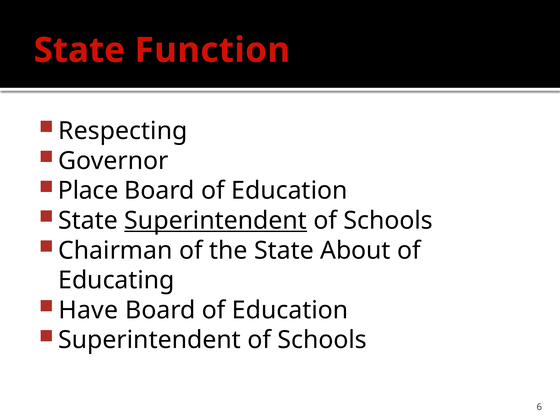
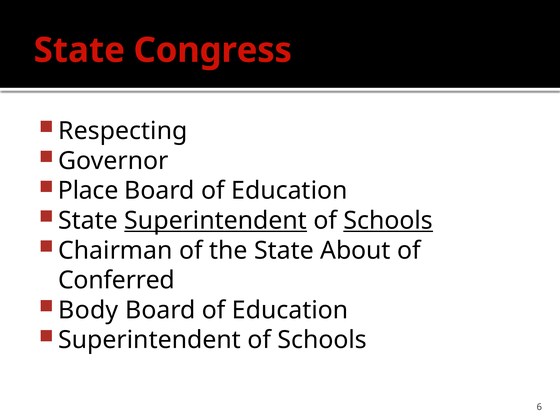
Function: Function -> Congress
Schools at (388, 221) underline: none -> present
Educating: Educating -> Conferred
Have: Have -> Body
